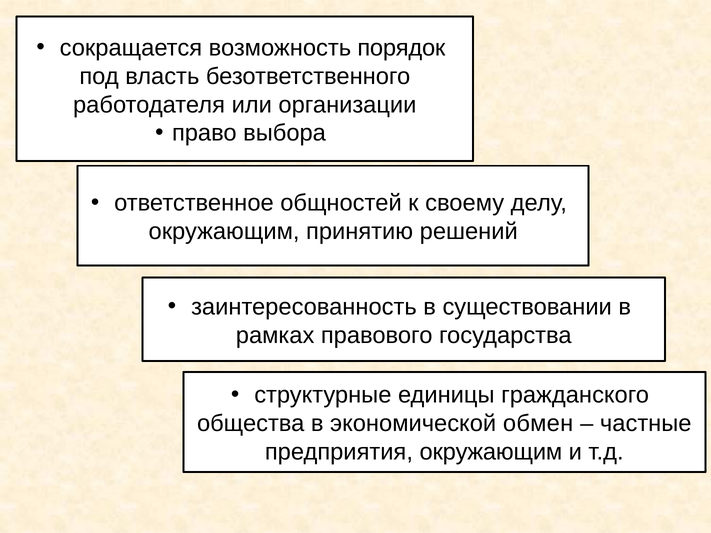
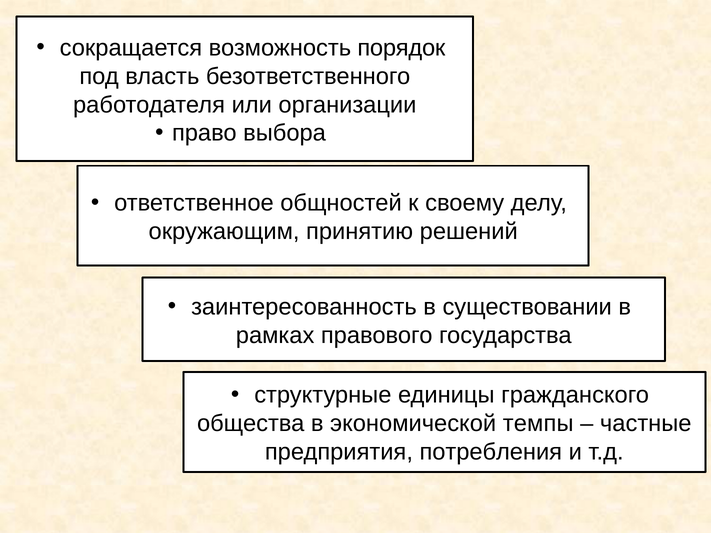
обмен: обмен -> темпы
предприятия окружающим: окружающим -> потребления
